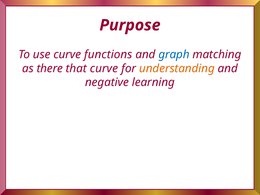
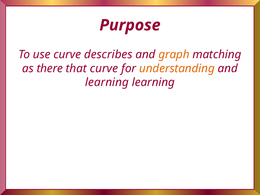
functions: functions -> describes
graph colour: blue -> orange
negative at (107, 82): negative -> learning
